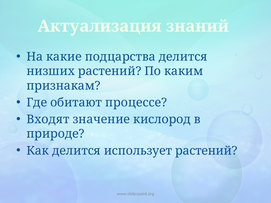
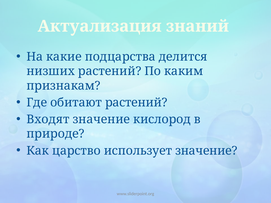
обитают процессе: процессе -> растений
Как делится: делится -> царство
использует растений: растений -> значение
